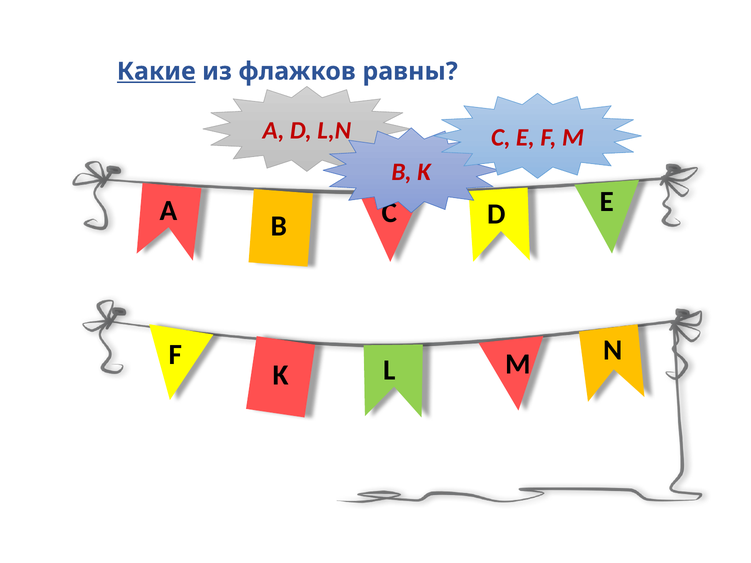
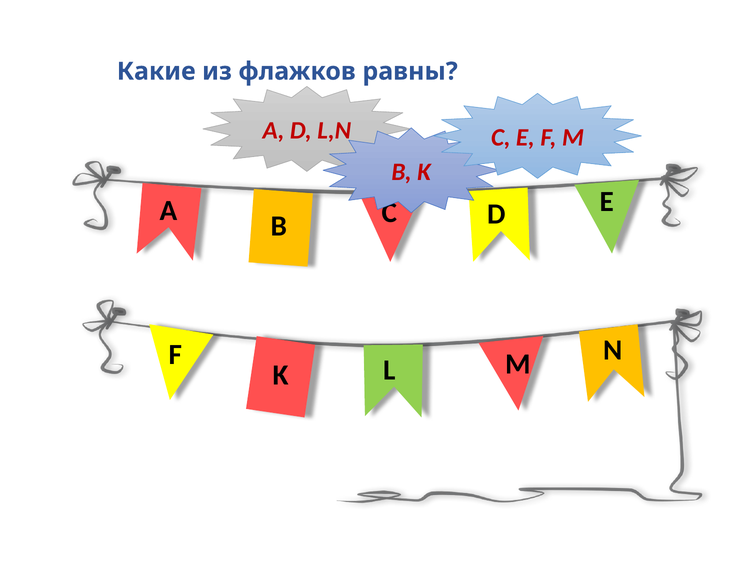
Какие underline: present -> none
